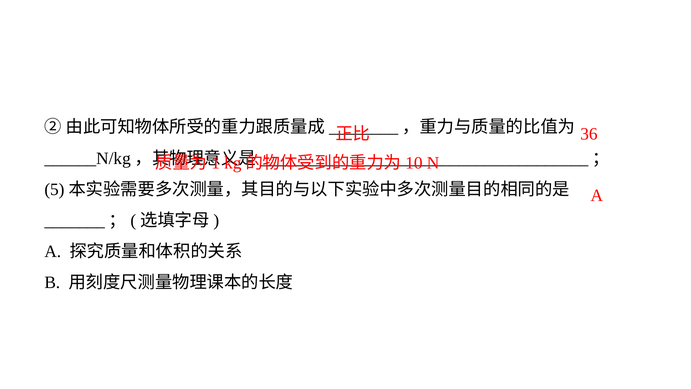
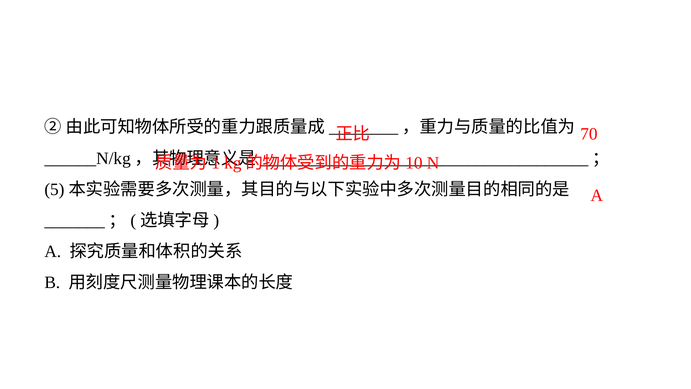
36: 36 -> 70
